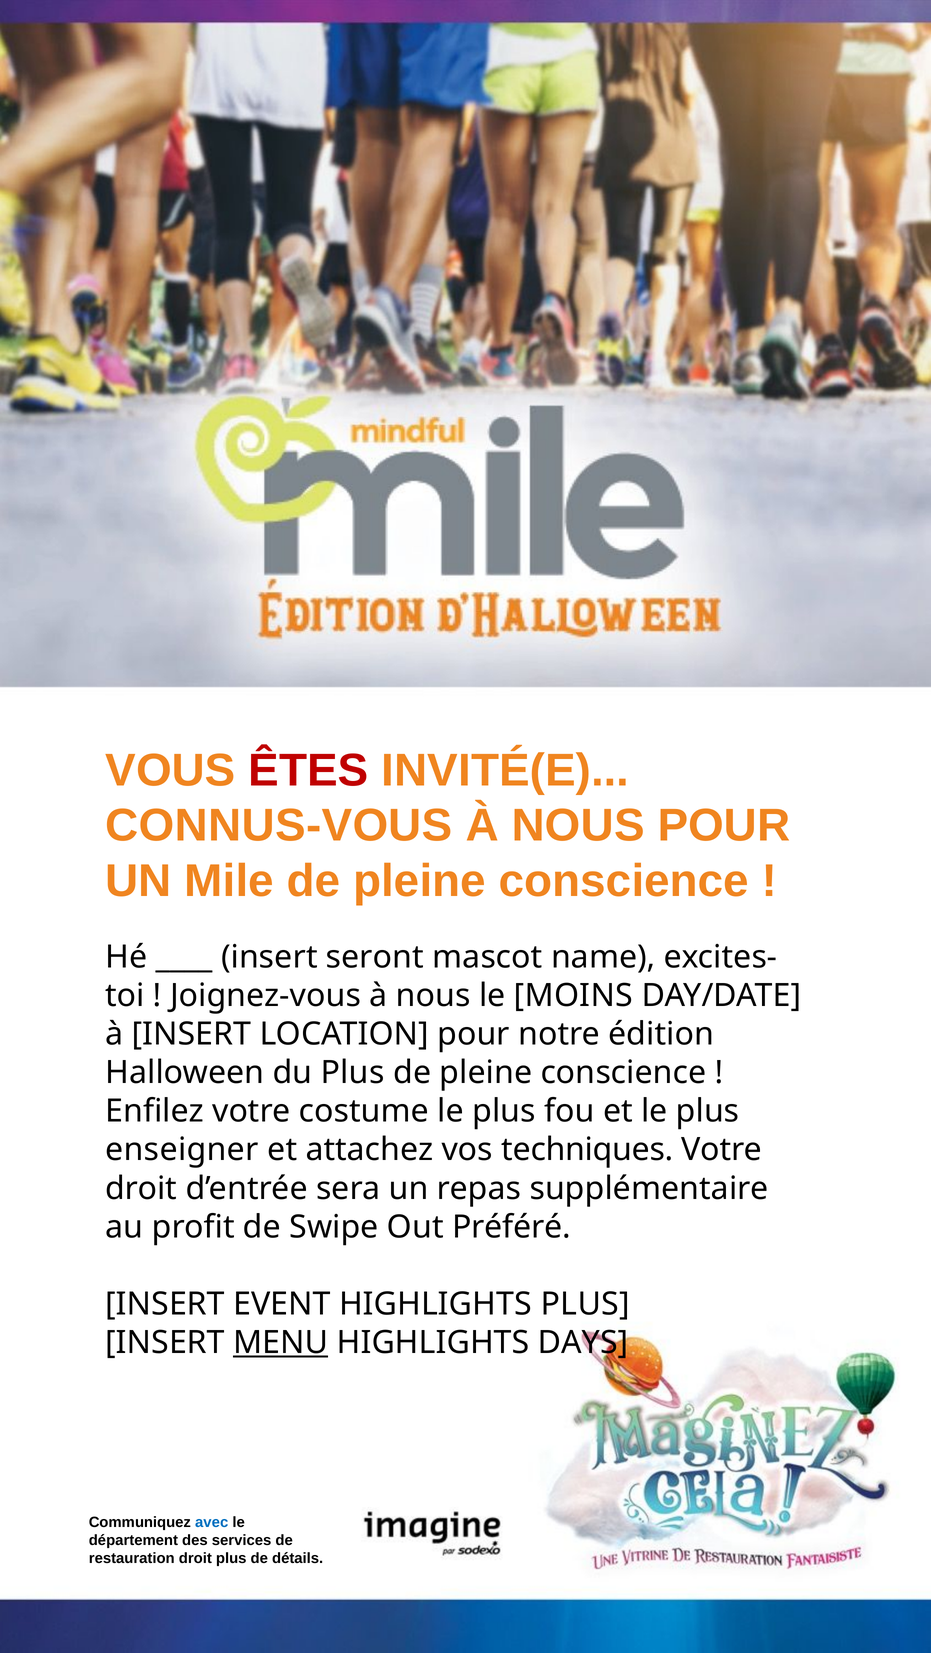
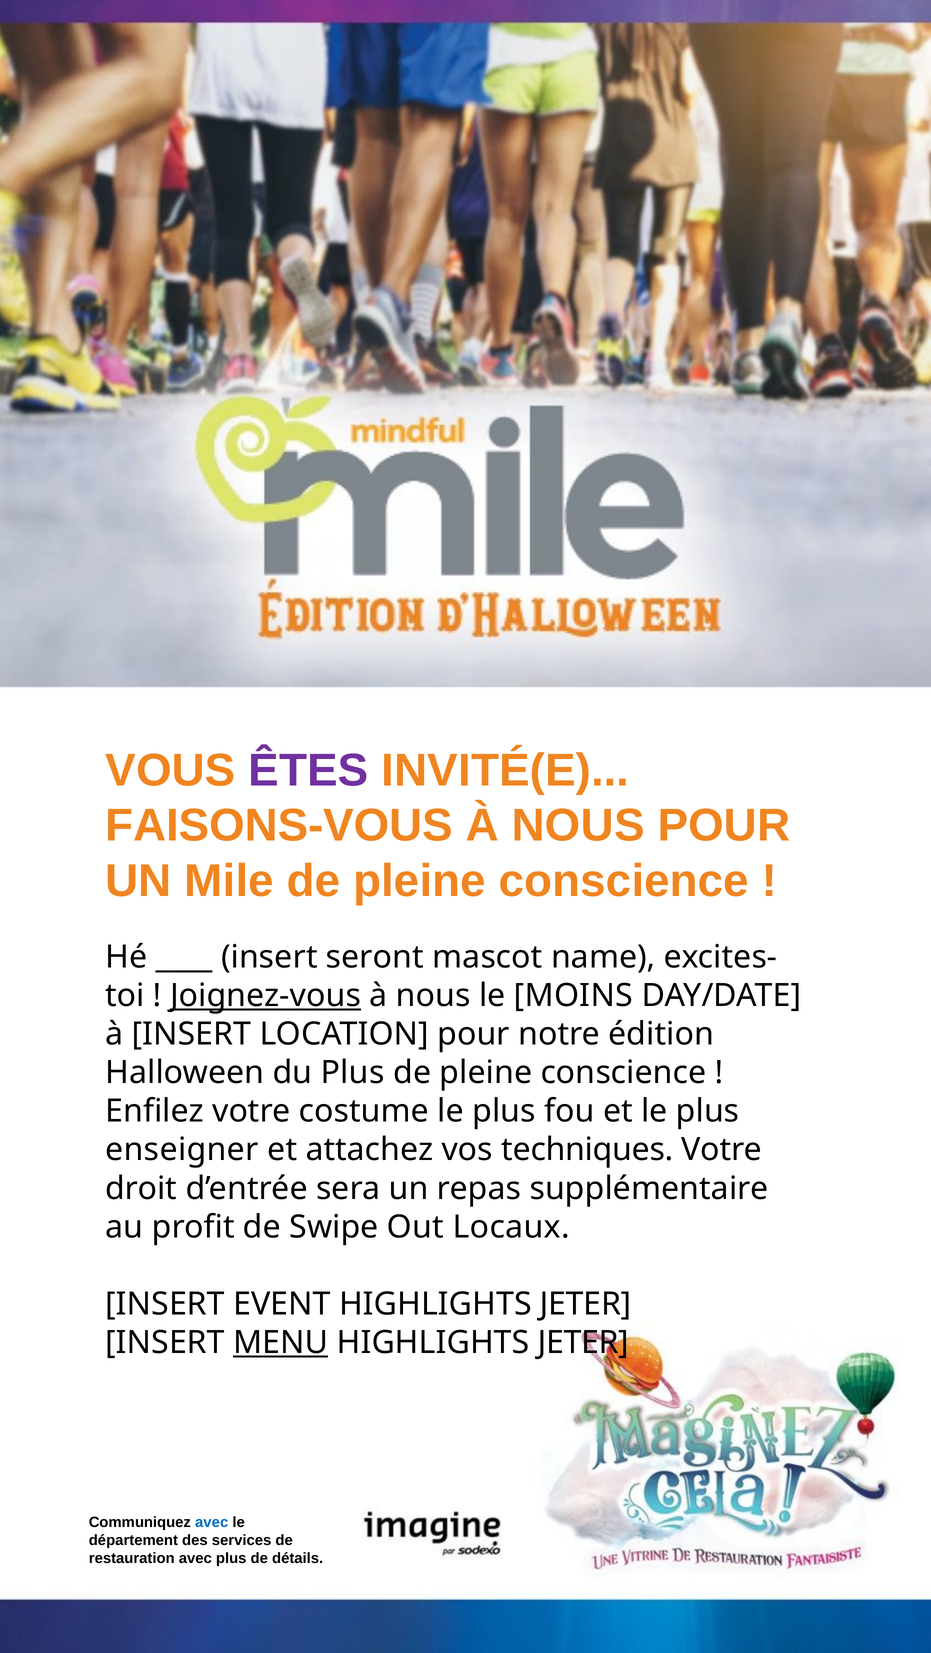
ÊTES colour: red -> purple
CONNUS-VOUS: CONNUS-VOUS -> FAISONS-VOUS
Joignez-vous underline: none -> present
Préféré: Préféré -> Locaux
EVENT HIGHLIGHTS PLUS: PLUS -> JETER
DAYS at (583, 1343): DAYS -> JETER
restauration droit: droit -> avec
